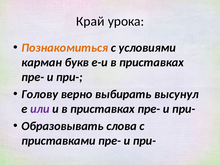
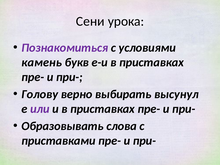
Край: Край -> Сени
Познакомиться colour: orange -> purple
карман: карман -> камень
